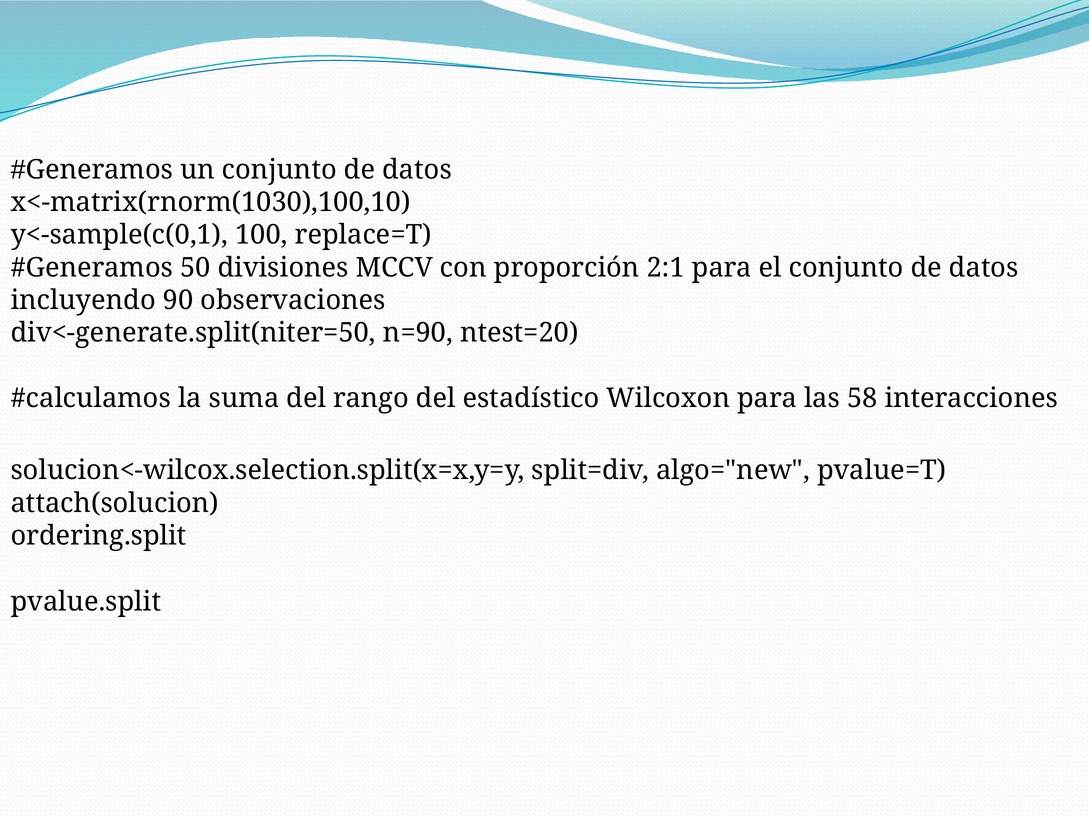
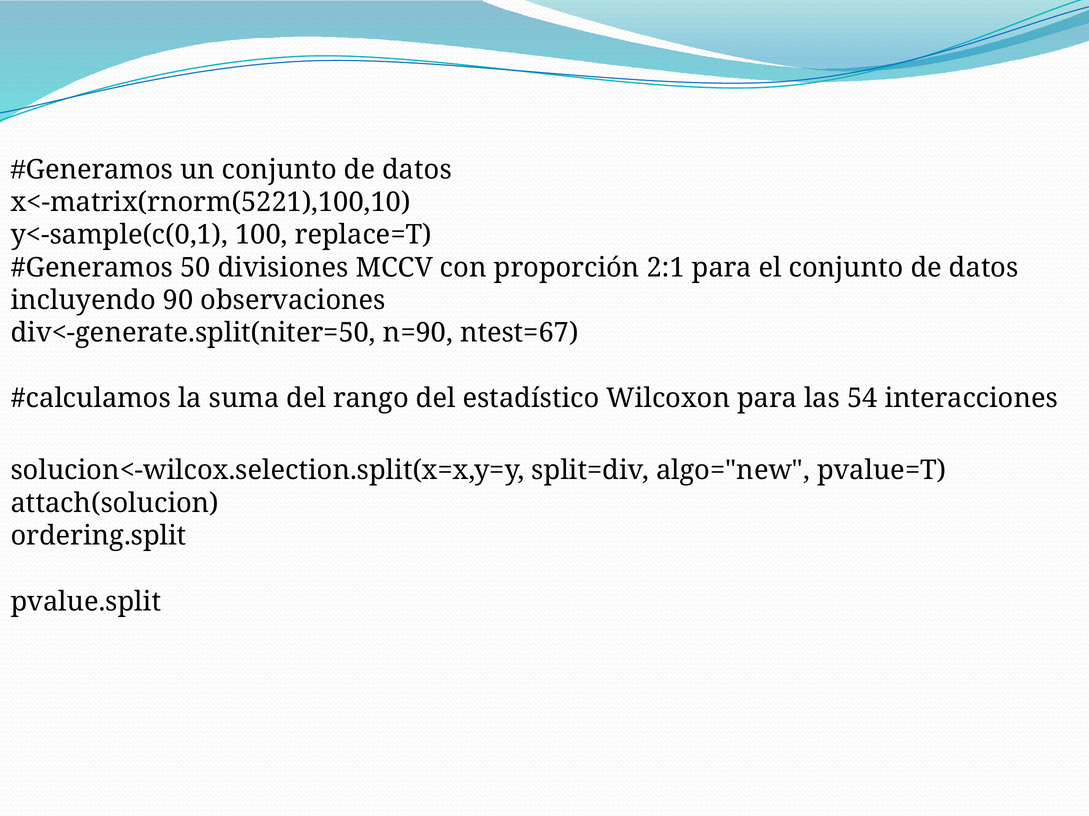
x<-matrix(rnorm(1030),100,10: x<-matrix(rnorm(1030),100,10 -> x<-matrix(rnorm(5221),100,10
ntest=20: ntest=20 -> ntest=67
58: 58 -> 54
